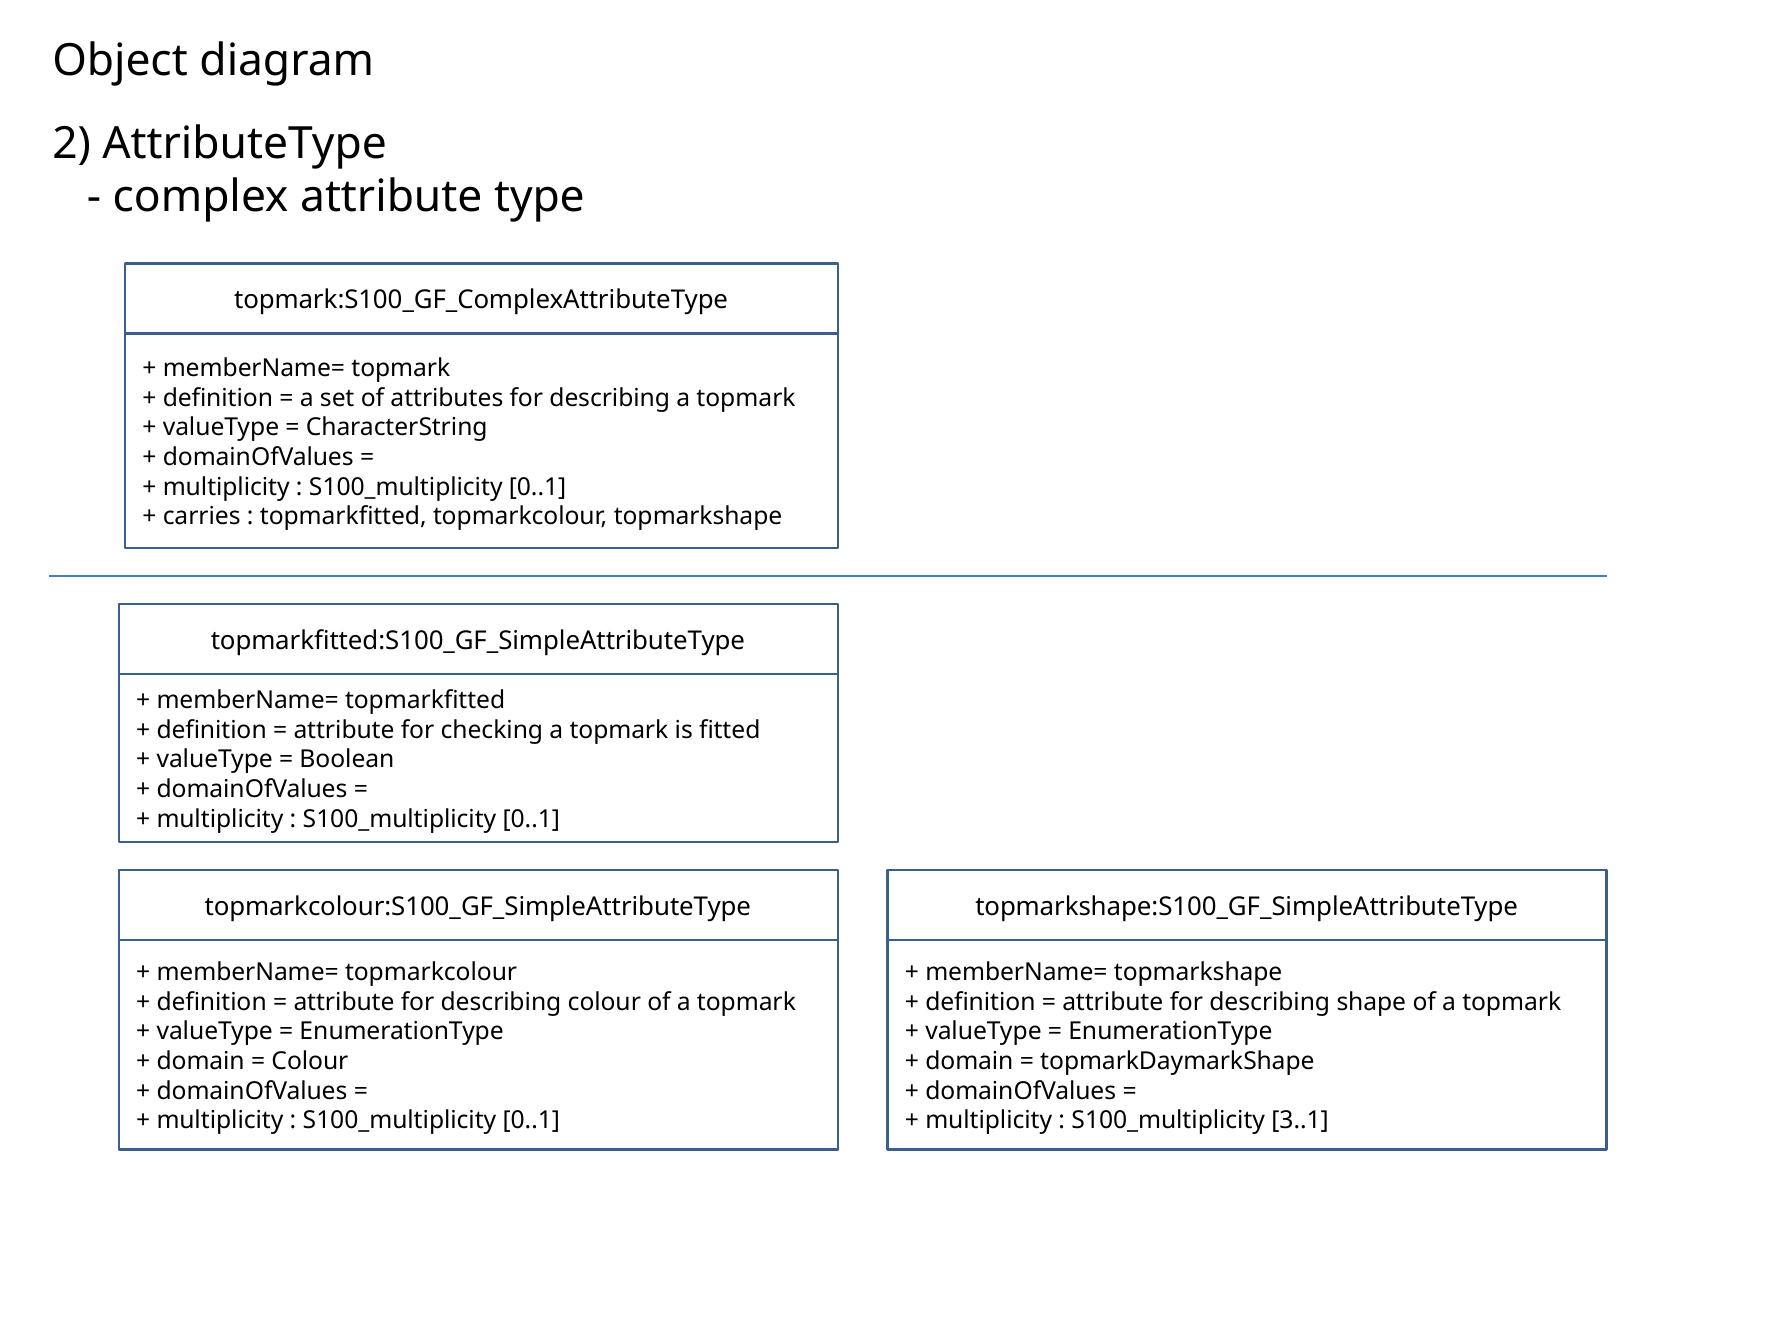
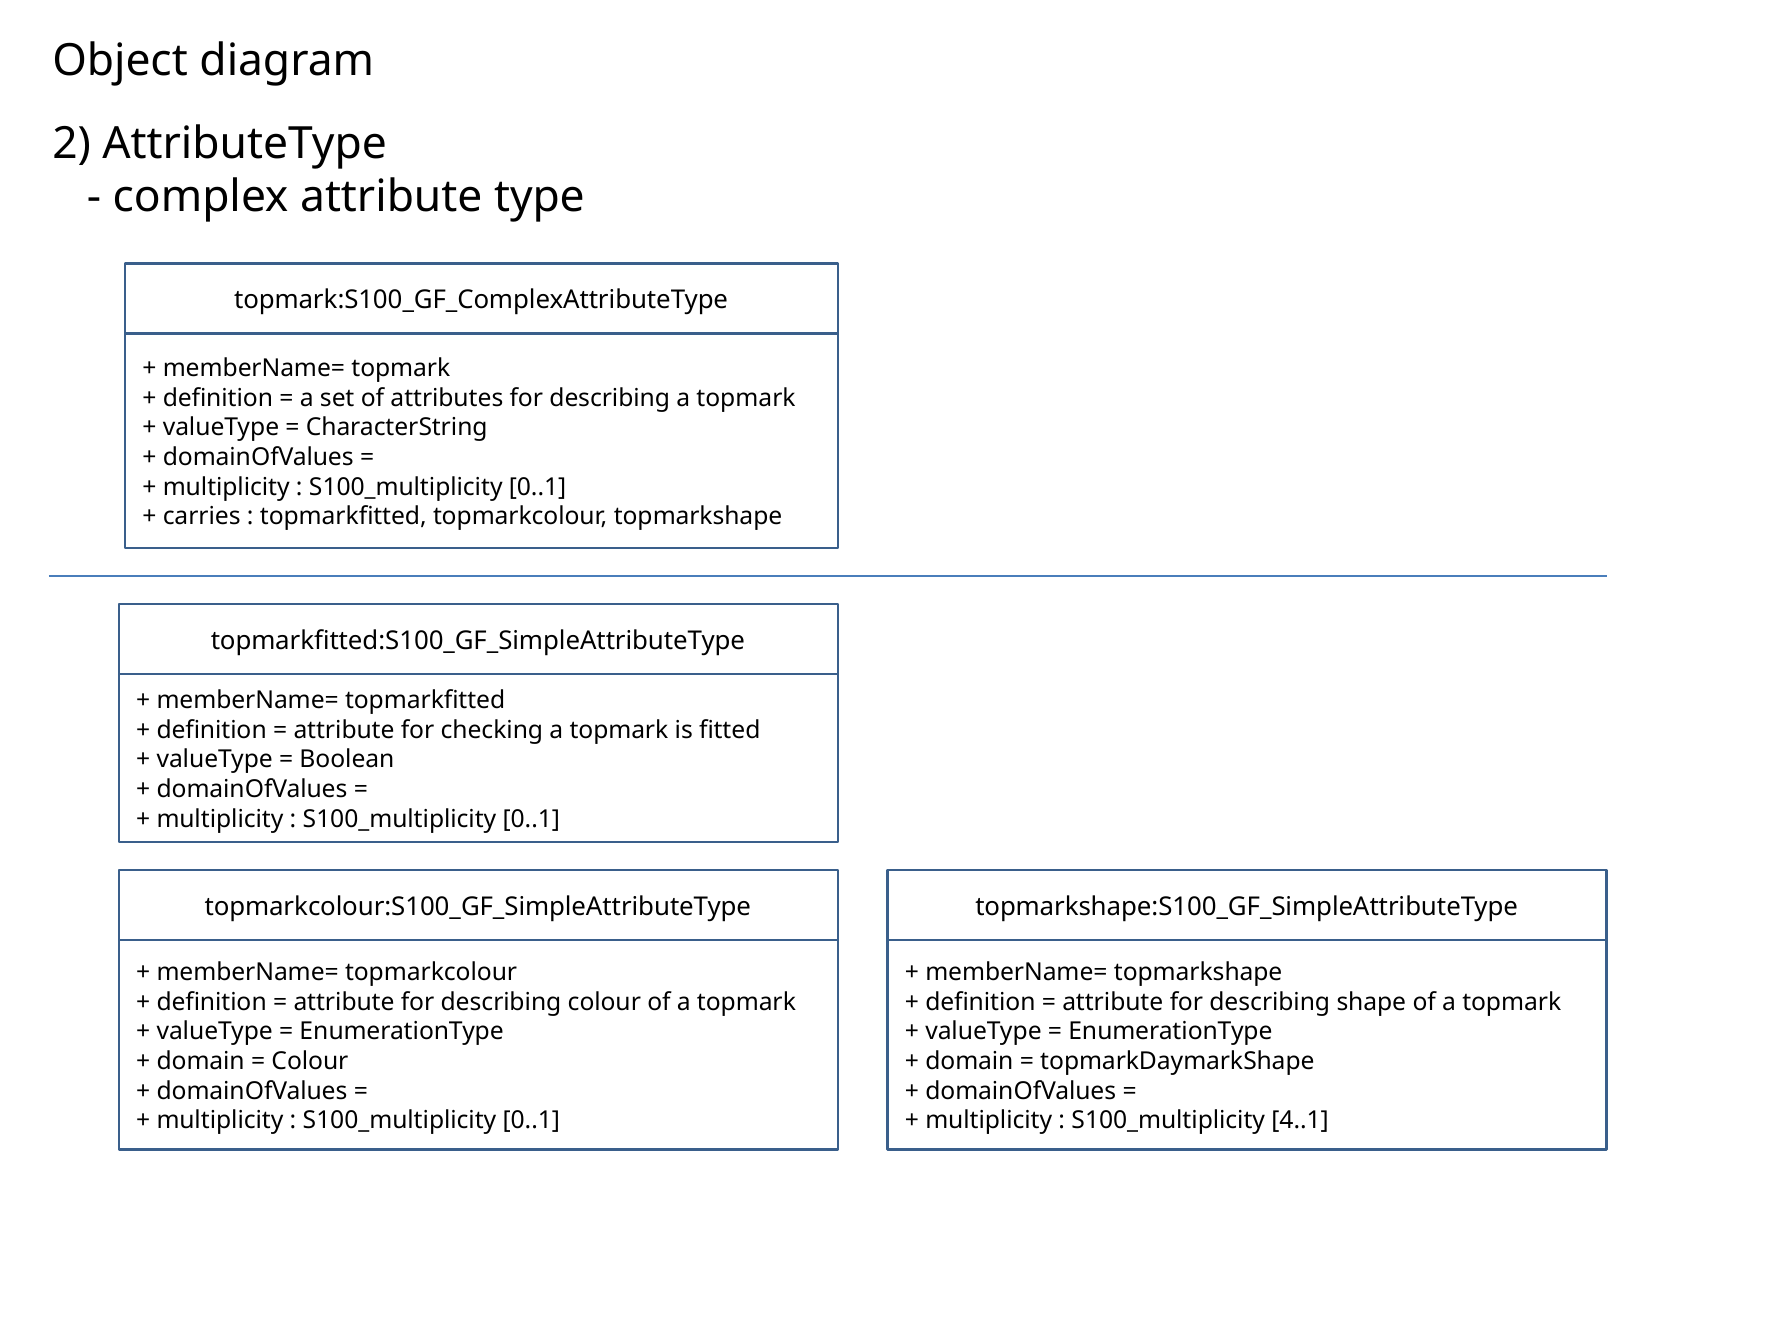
3..1: 3..1 -> 4..1
